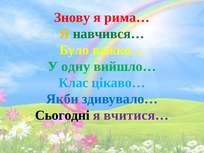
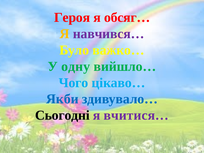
Знову: Знову -> Героя
рима…: рима… -> обсяг…
навчився… colour: green -> purple
Клас: Клас -> Чого
